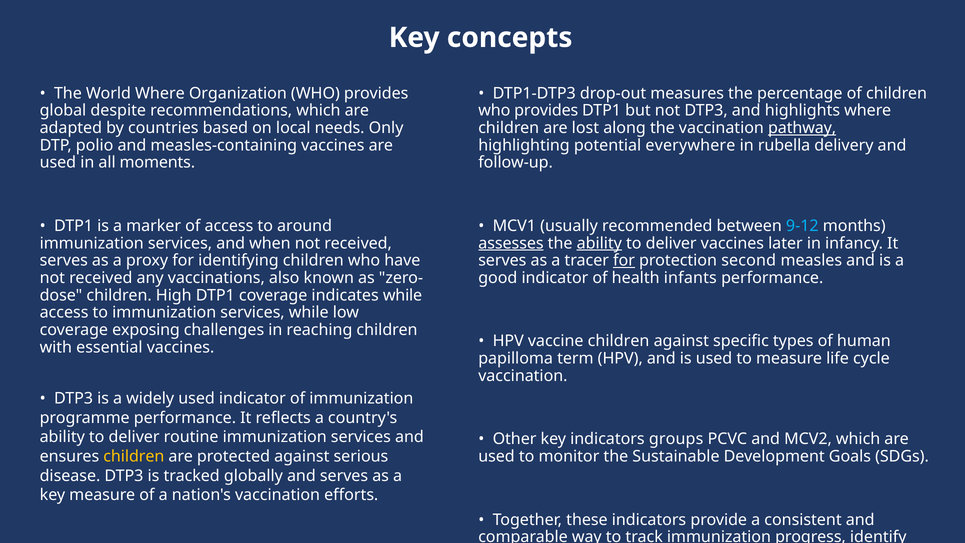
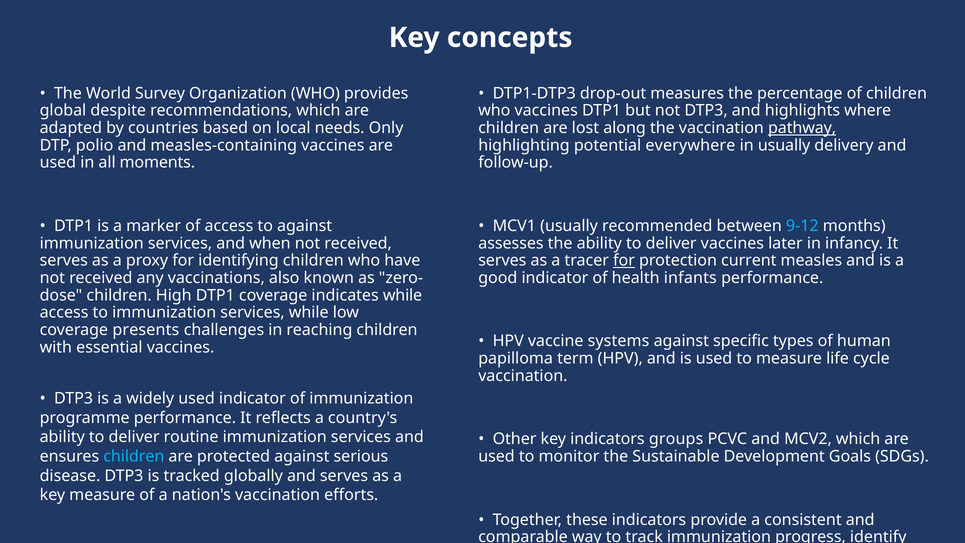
World Where: Where -> Survey
provides at (546, 111): provides -> vaccines
in rubella: rubella -> usually
to around: around -> against
assesses underline: present -> none
ability at (599, 243) underline: present -> none
second: second -> current
exposing: exposing -> presents
vaccine children: children -> systems
children at (134, 456) colour: yellow -> light blue
